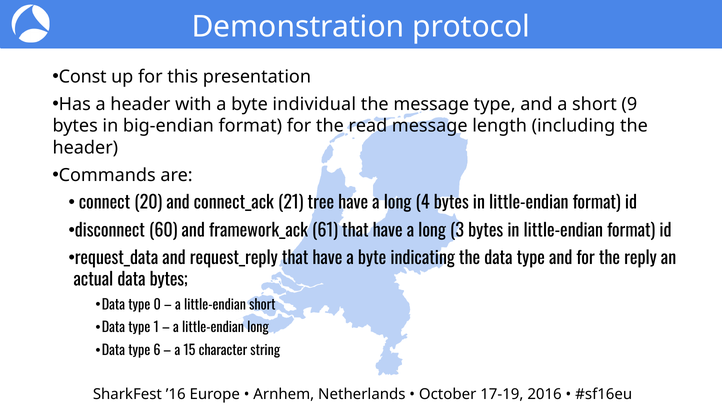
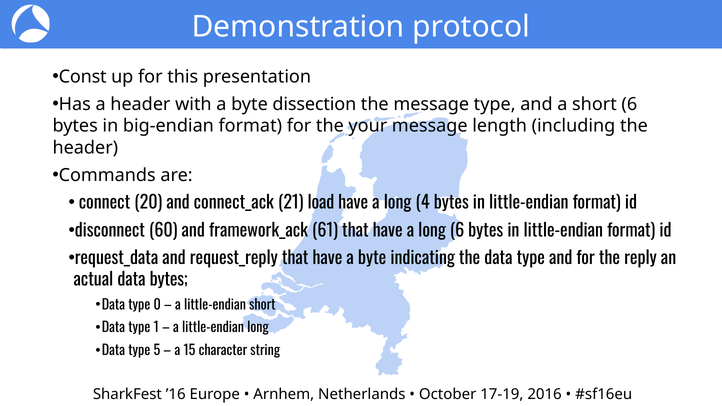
individual: individual -> dissection
short 9: 9 -> 6
read: read -> your
tree: tree -> load
long 3: 3 -> 6
6: 6 -> 5
